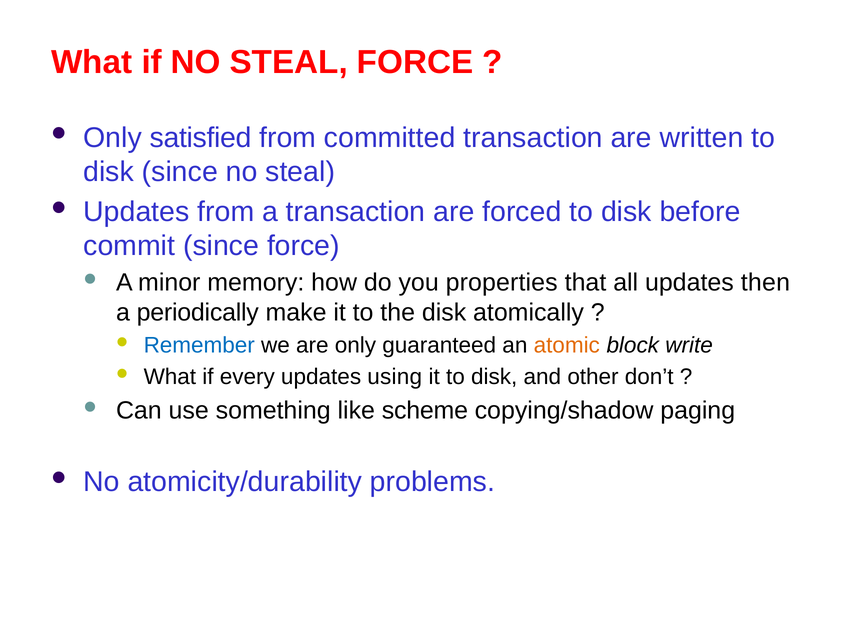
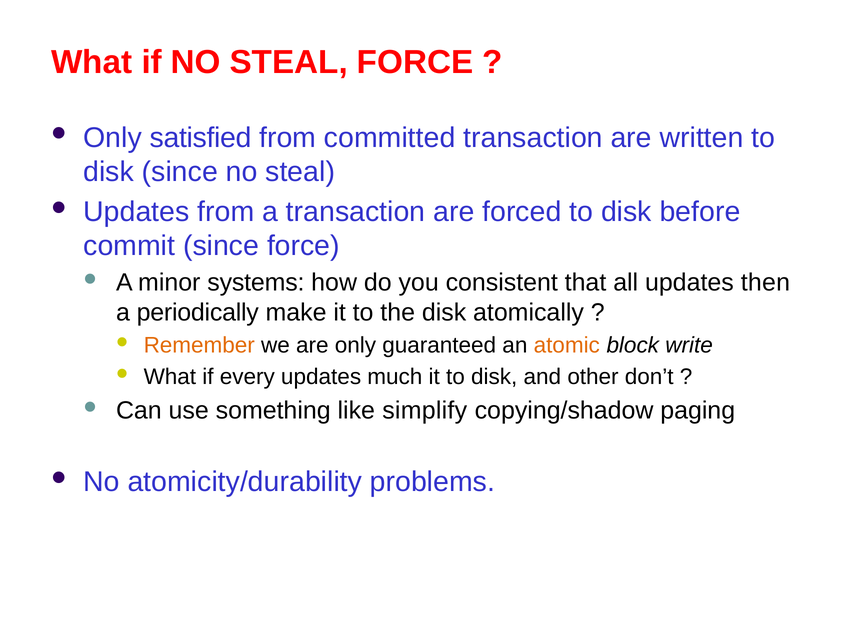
memory: memory -> systems
properties: properties -> consistent
Remember colour: blue -> orange
using: using -> much
scheme: scheme -> simplify
